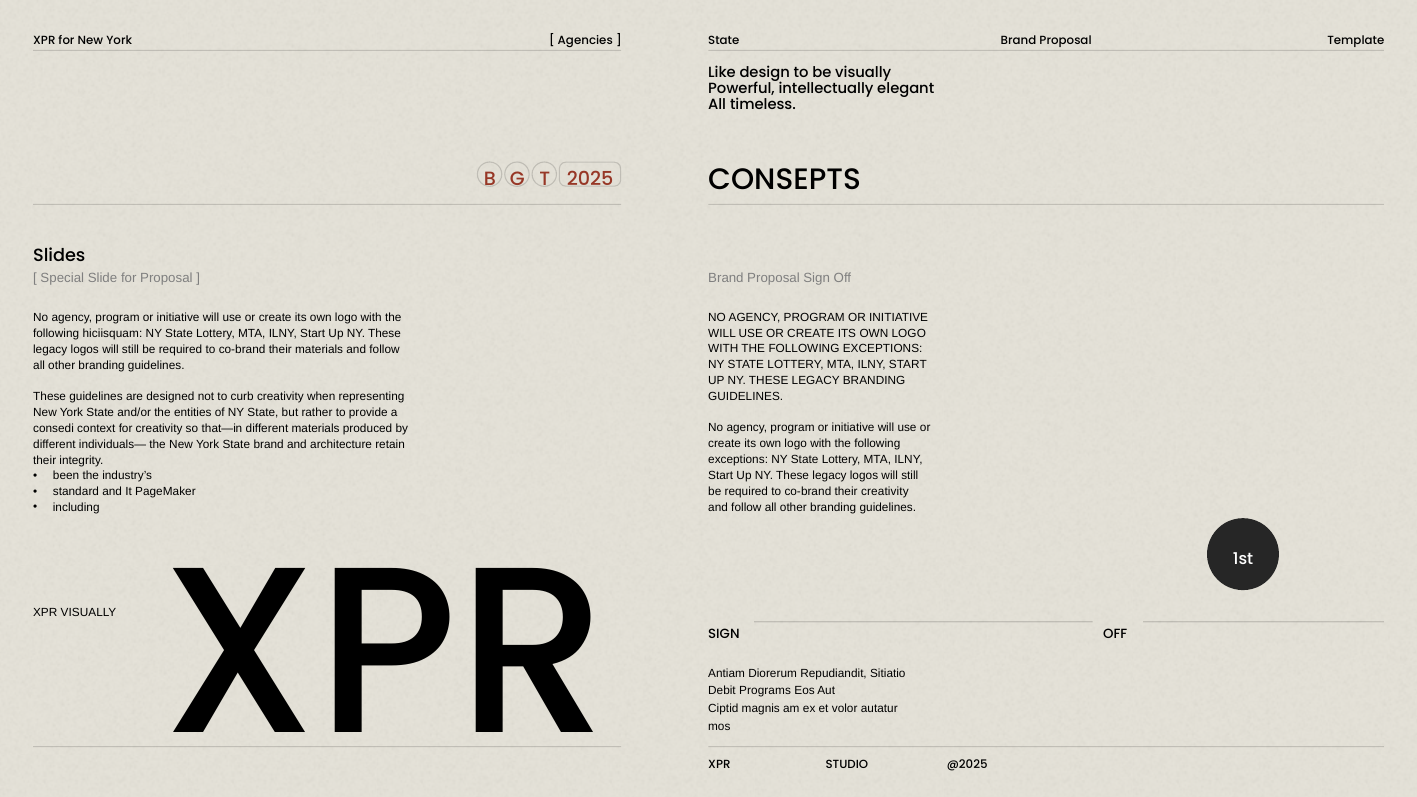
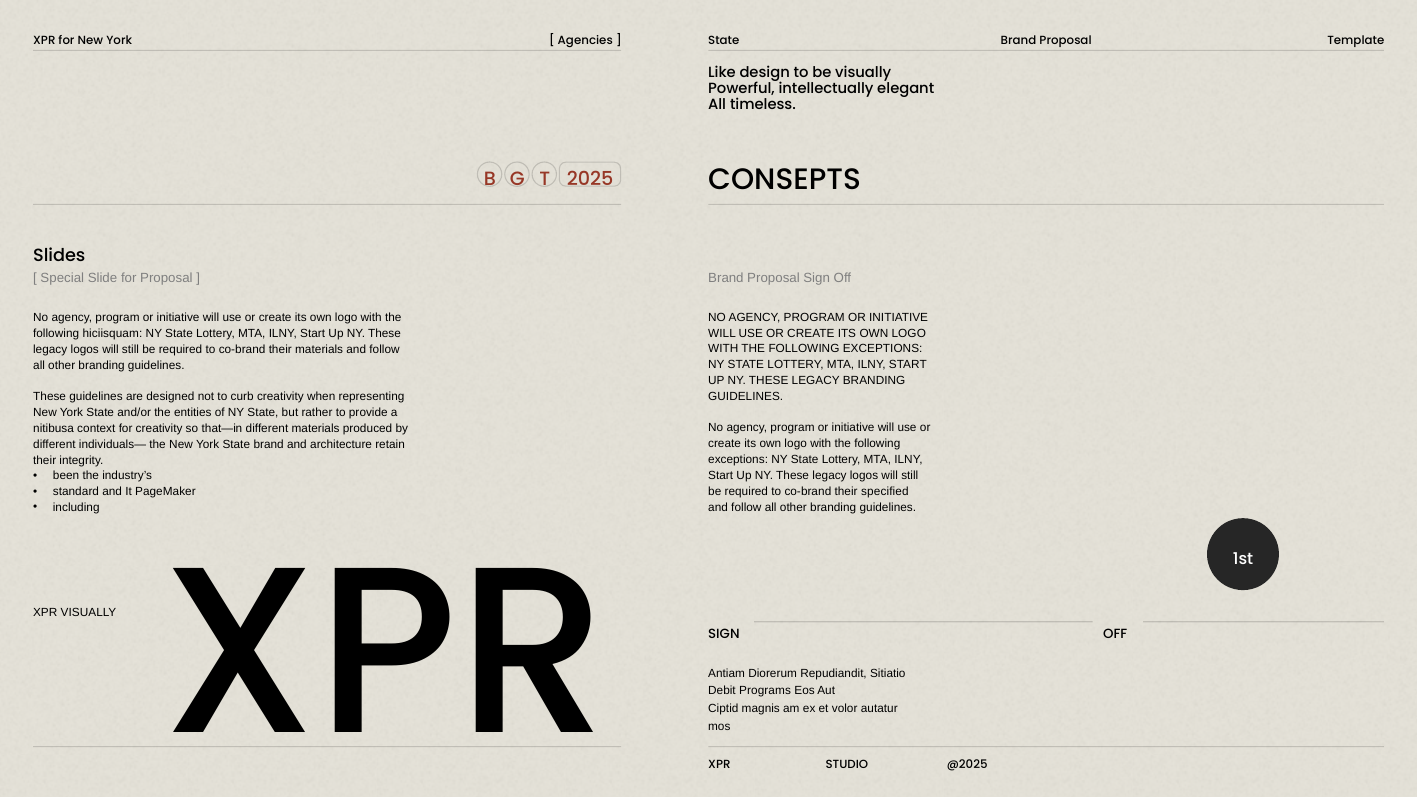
consedi: consedi -> nitibusa
their creativity: creativity -> specified
